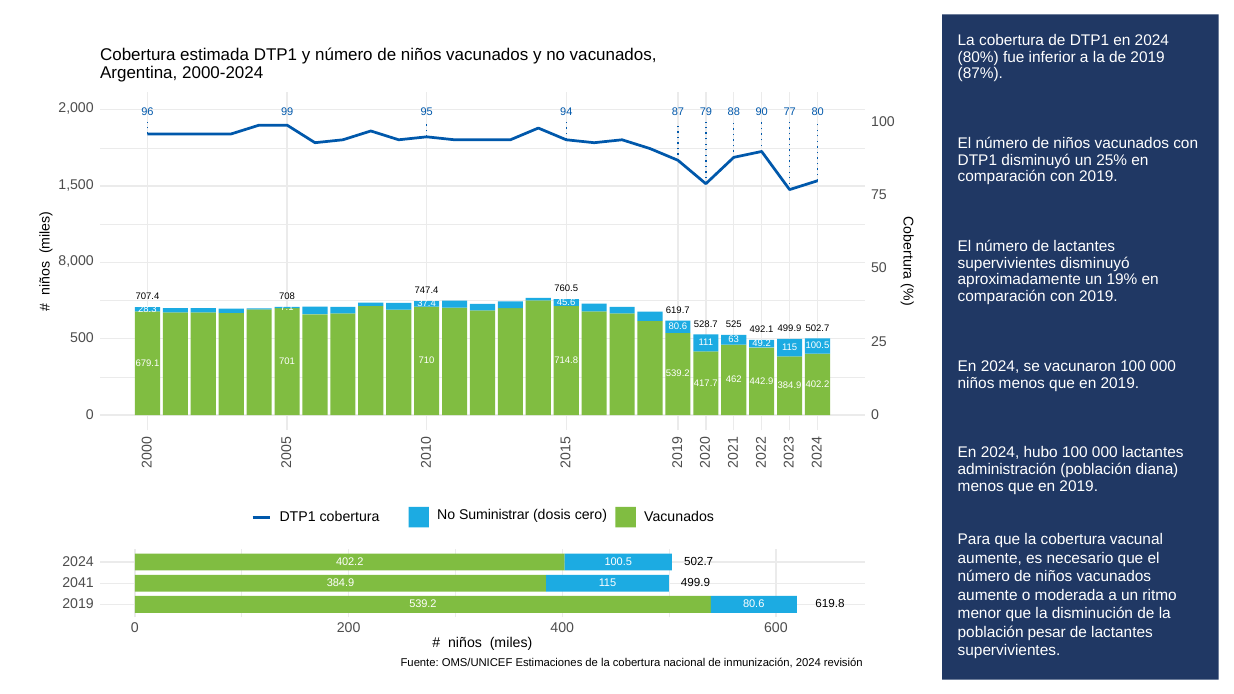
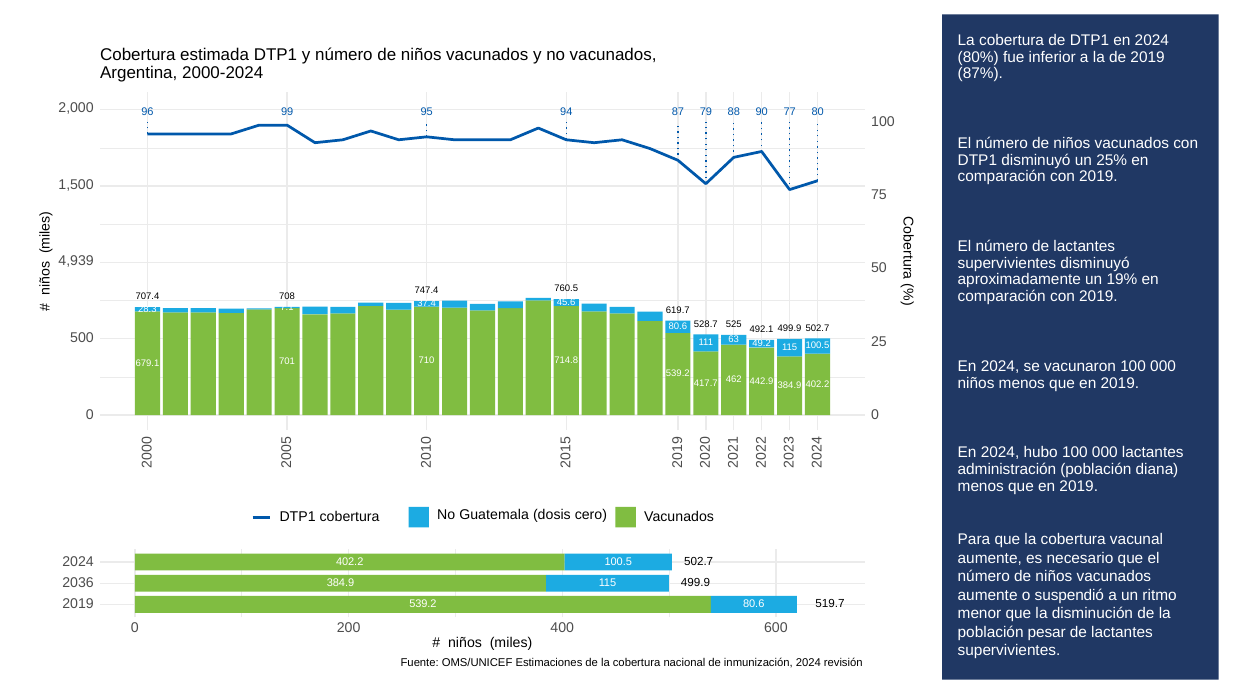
8,000: 8,000 -> 4,939
Suministrar: Suministrar -> Guatemala
2041: 2041 -> 2036
moderada: moderada -> suspendió
619.8: 619.8 -> 519.7
